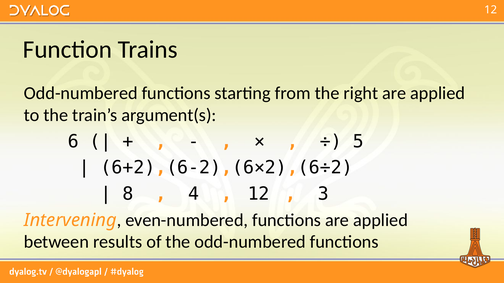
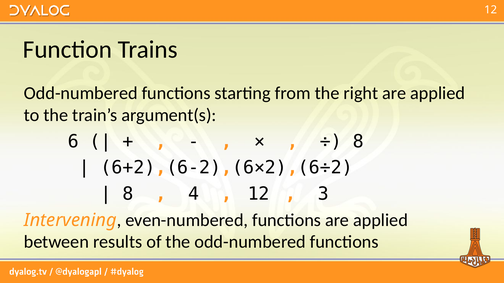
5 at (358, 142): 5 -> 8
